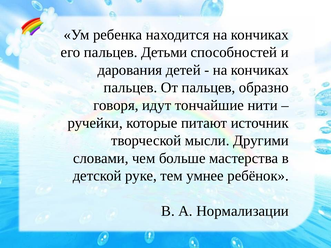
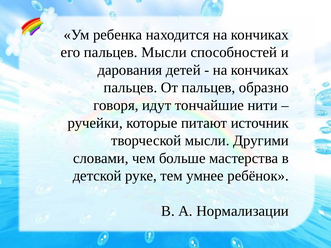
пальцев Детьми: Детьми -> Мысли
